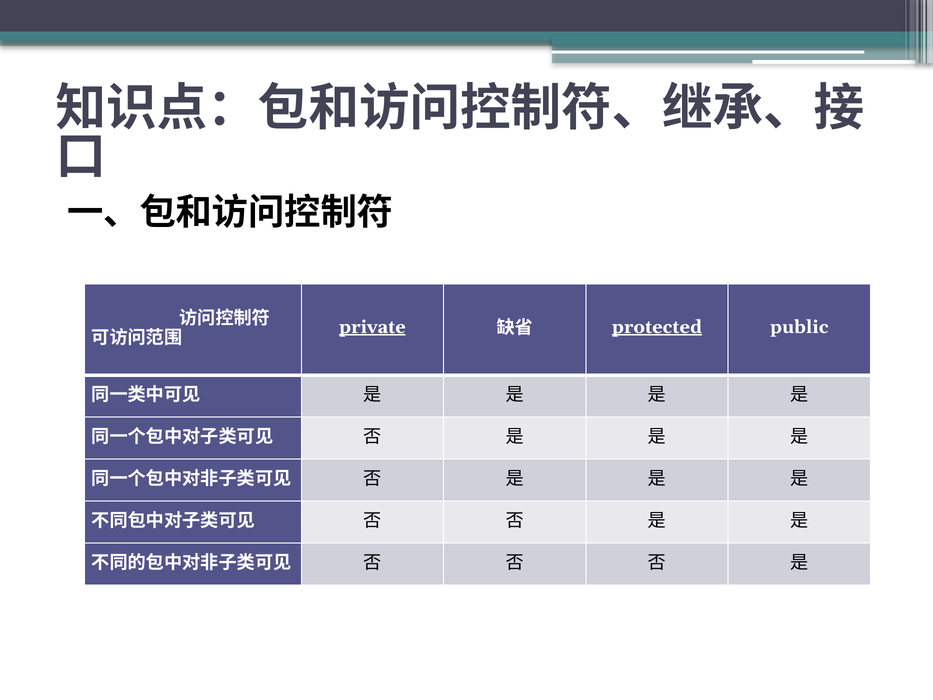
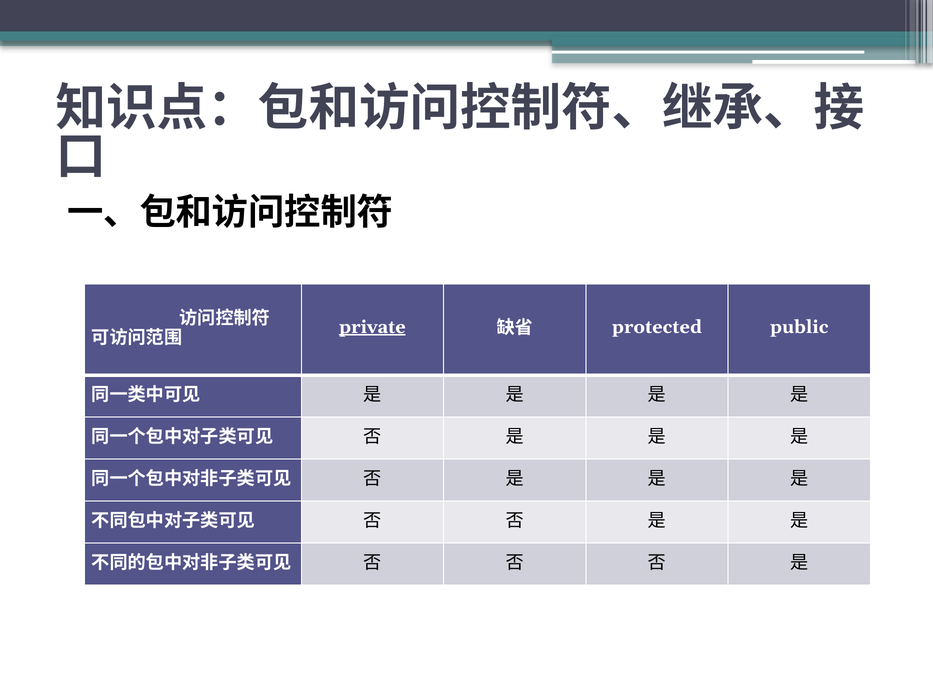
protected underline: present -> none
